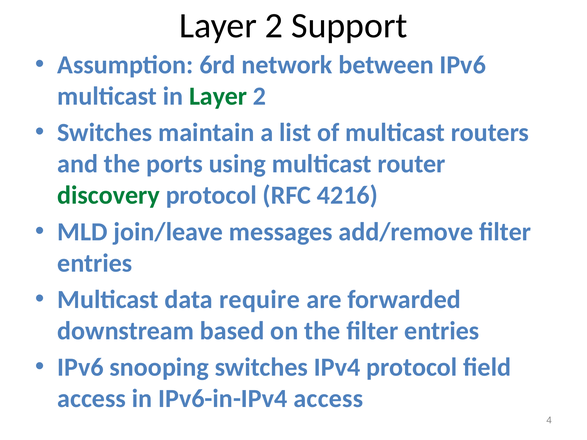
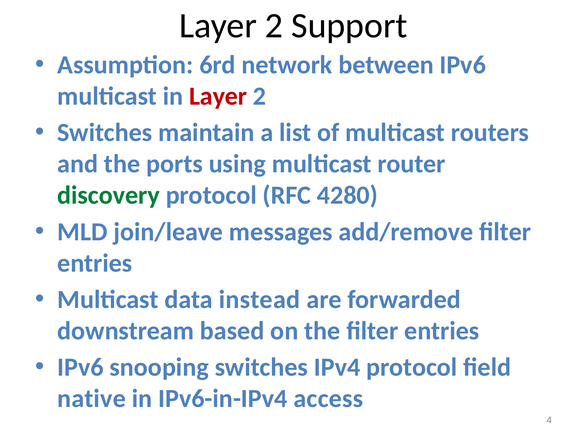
Layer at (218, 96) colour: green -> red
4216: 4216 -> 4280
require: require -> instead
access at (92, 399): access -> native
